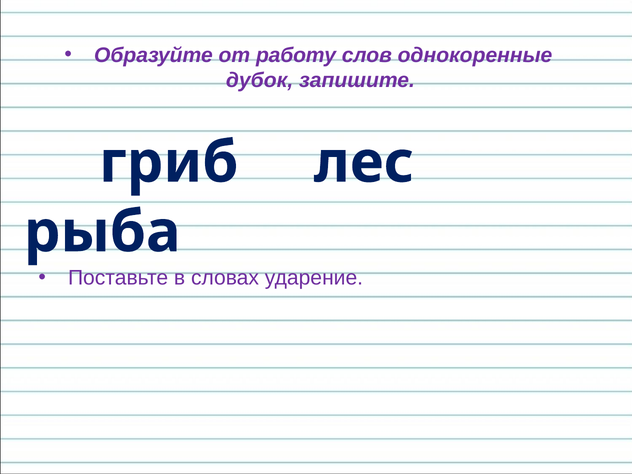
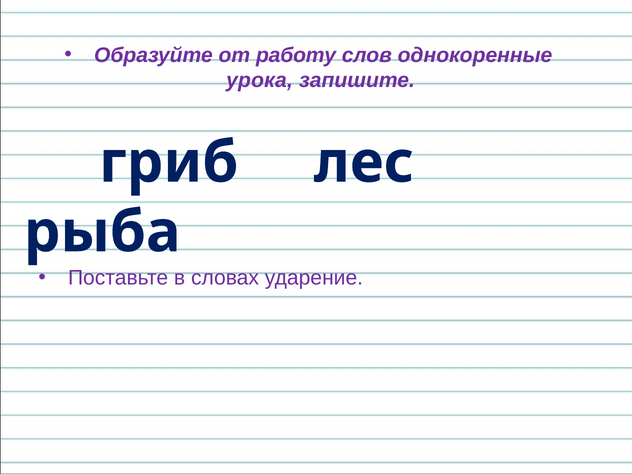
дубок: дубок -> урока
